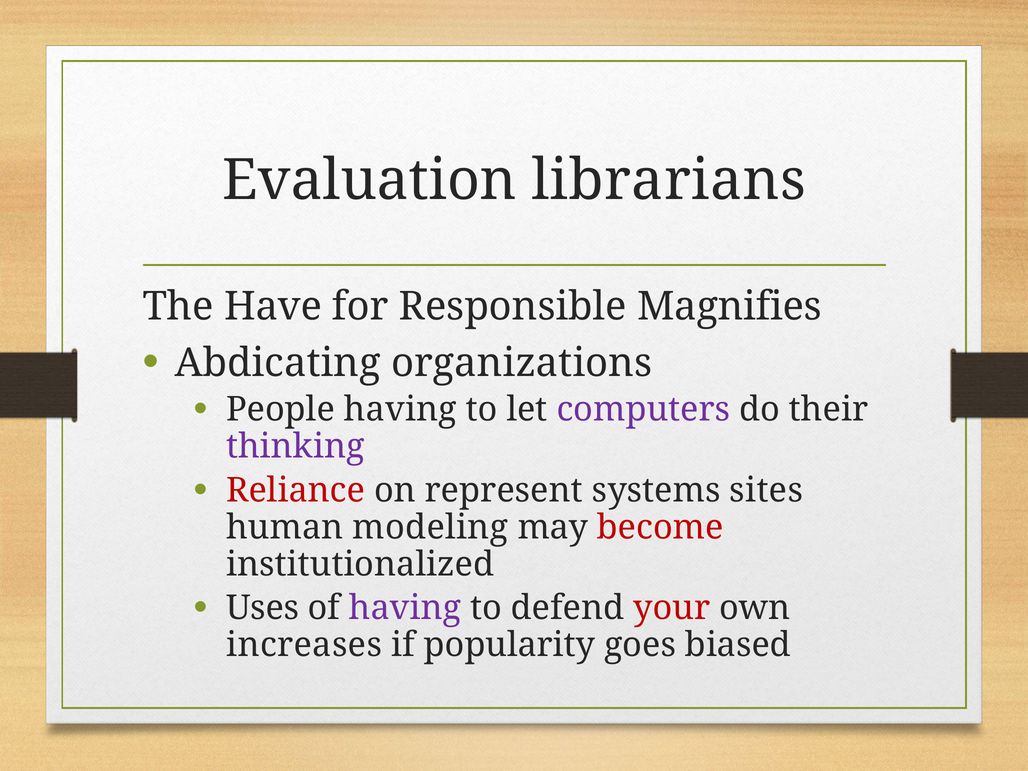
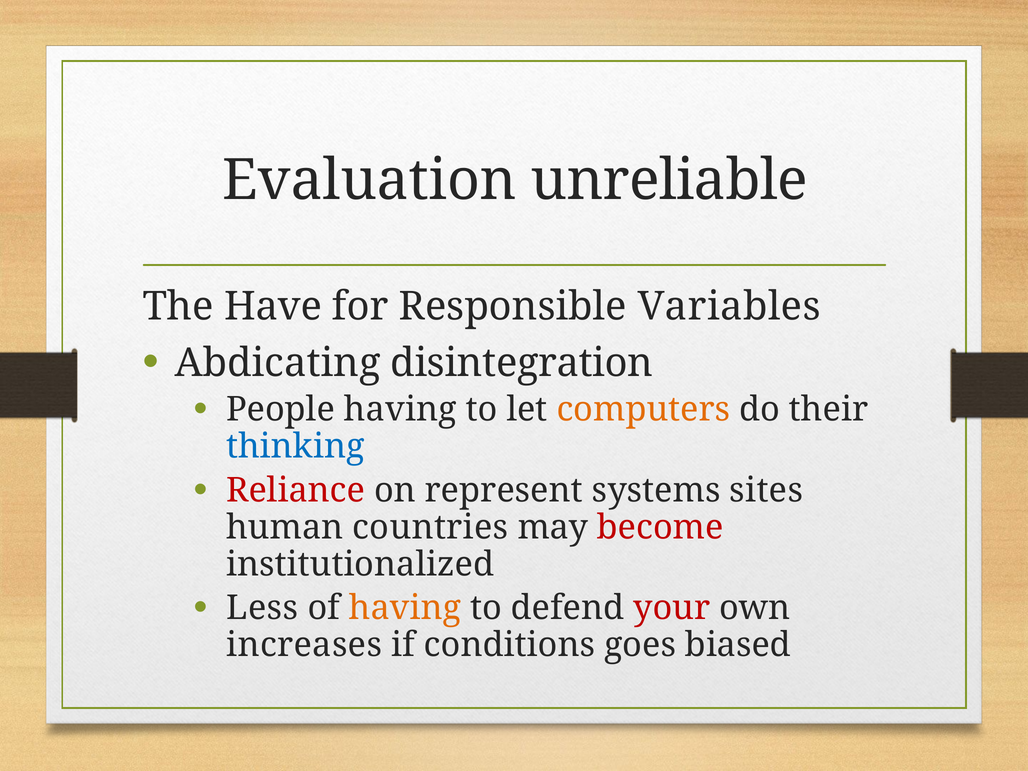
librarians: librarians -> unreliable
Magnifies: Magnifies -> Variables
organizations: organizations -> disintegration
computers colour: purple -> orange
thinking colour: purple -> blue
modeling: modeling -> countries
Uses: Uses -> Less
having at (405, 608) colour: purple -> orange
popularity: popularity -> conditions
